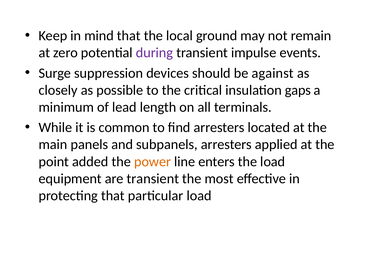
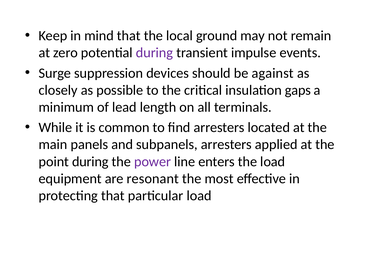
point added: added -> during
power colour: orange -> purple
are transient: transient -> resonant
